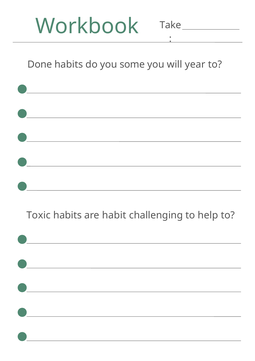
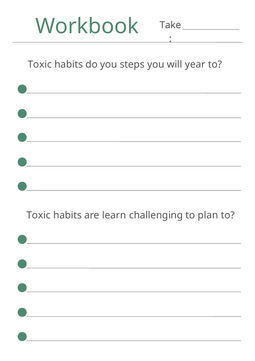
Done at (40, 64): Done -> Toxic
some: some -> steps
habit: habit -> learn
help: help -> plan
